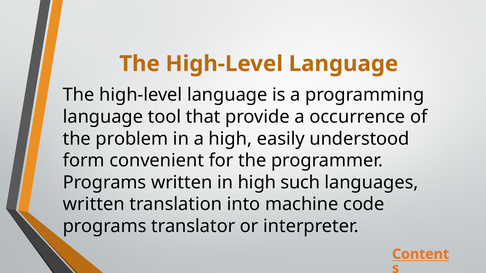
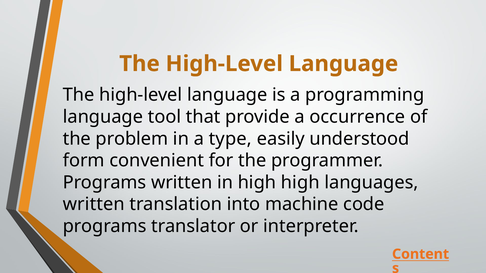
a high: high -> type
high such: such -> high
